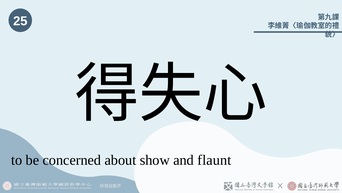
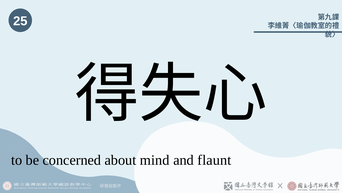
show: show -> mind
